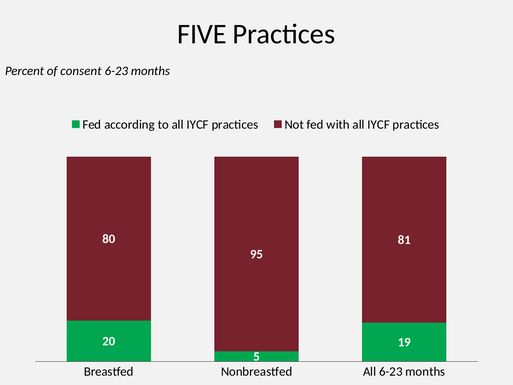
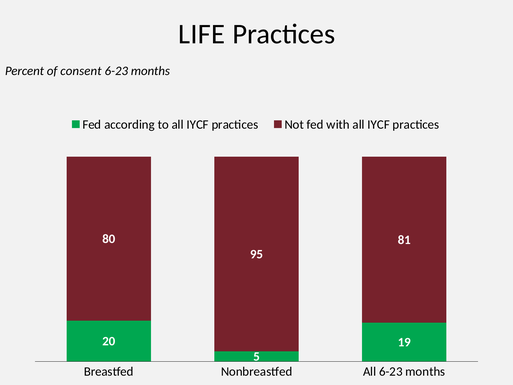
FIVE: FIVE -> LIFE
